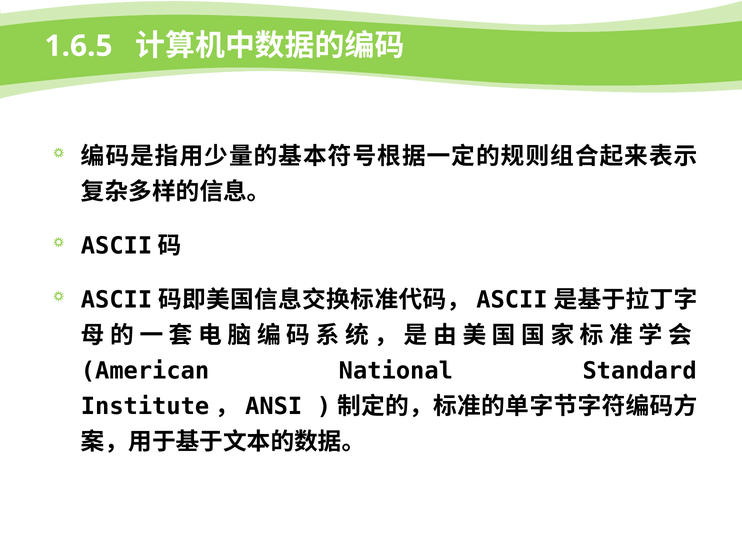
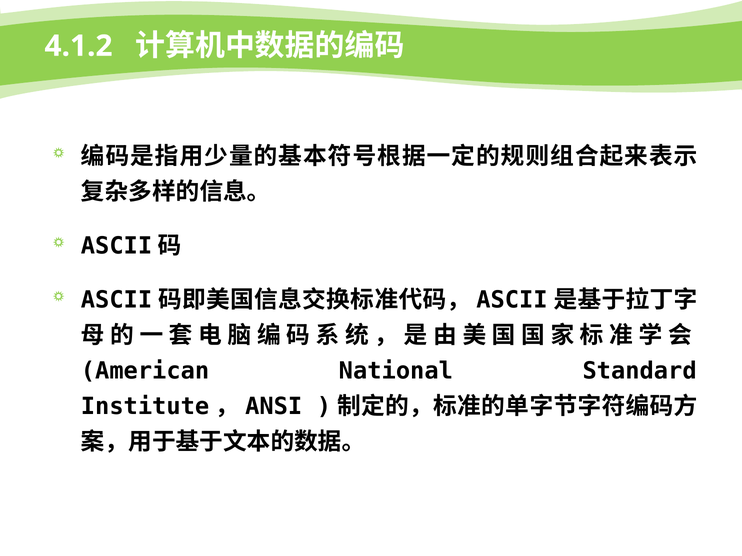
1.6.5: 1.6.5 -> 4.1.2
